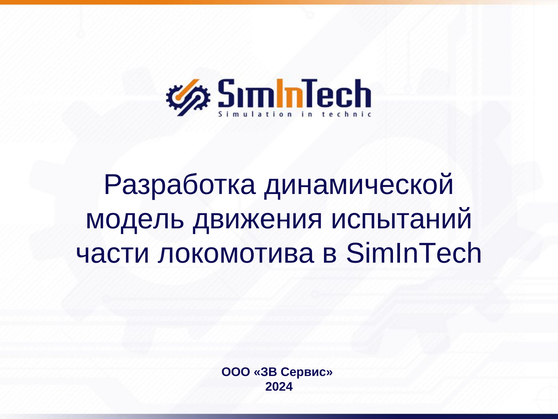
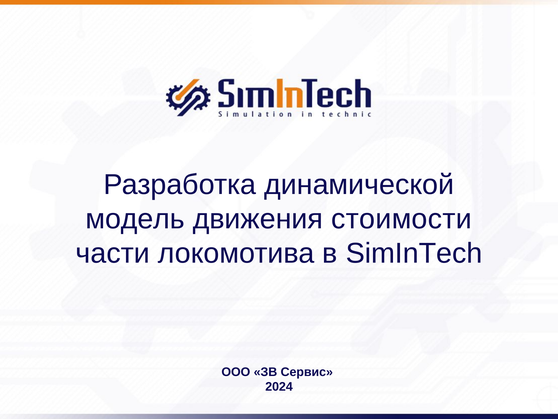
испытаний: испытаний -> стоимости
